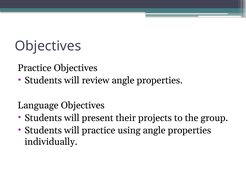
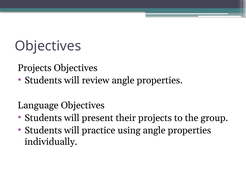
Practice at (35, 68): Practice -> Projects
